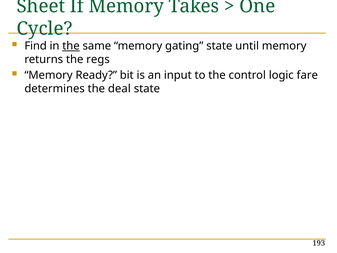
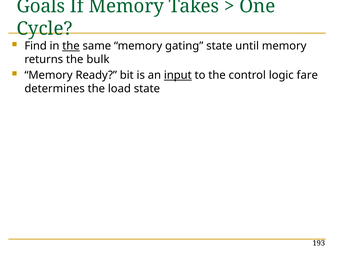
Sheet: Sheet -> Goals
regs: regs -> bulk
input underline: none -> present
deal: deal -> load
